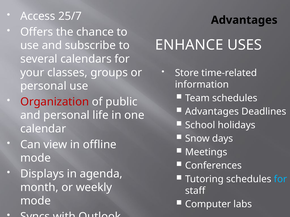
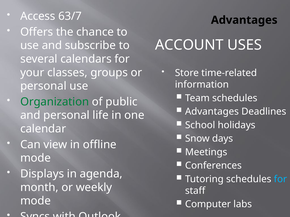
25/7: 25/7 -> 63/7
ENHANCE: ENHANCE -> ACCOUNT
Organization colour: red -> green
